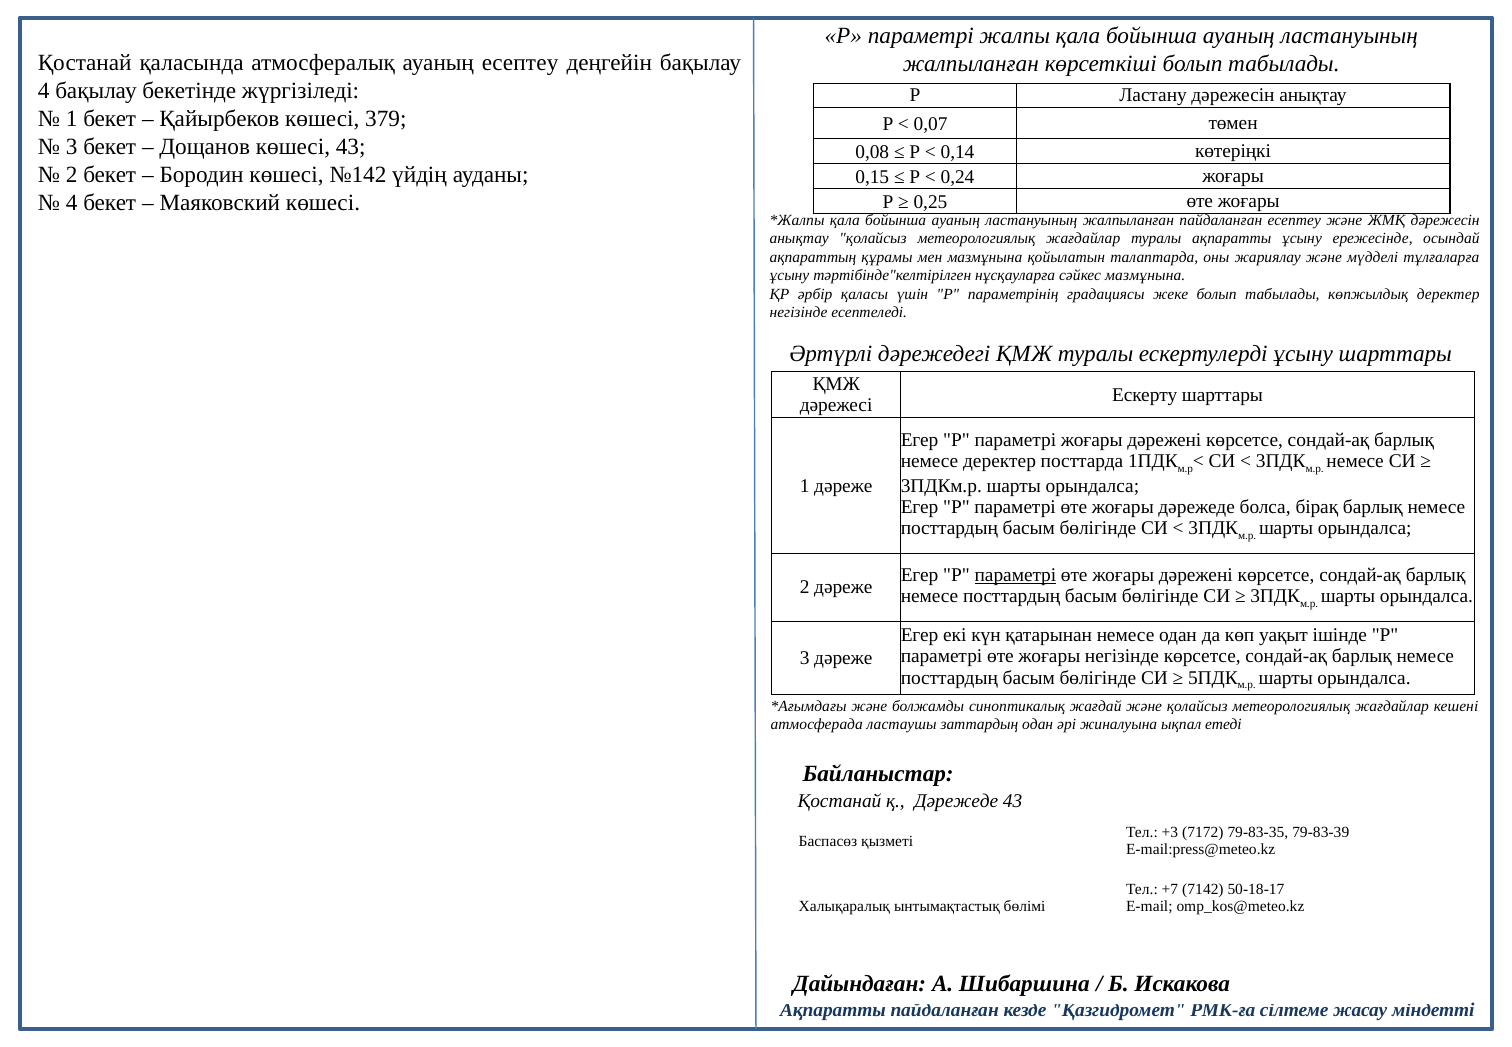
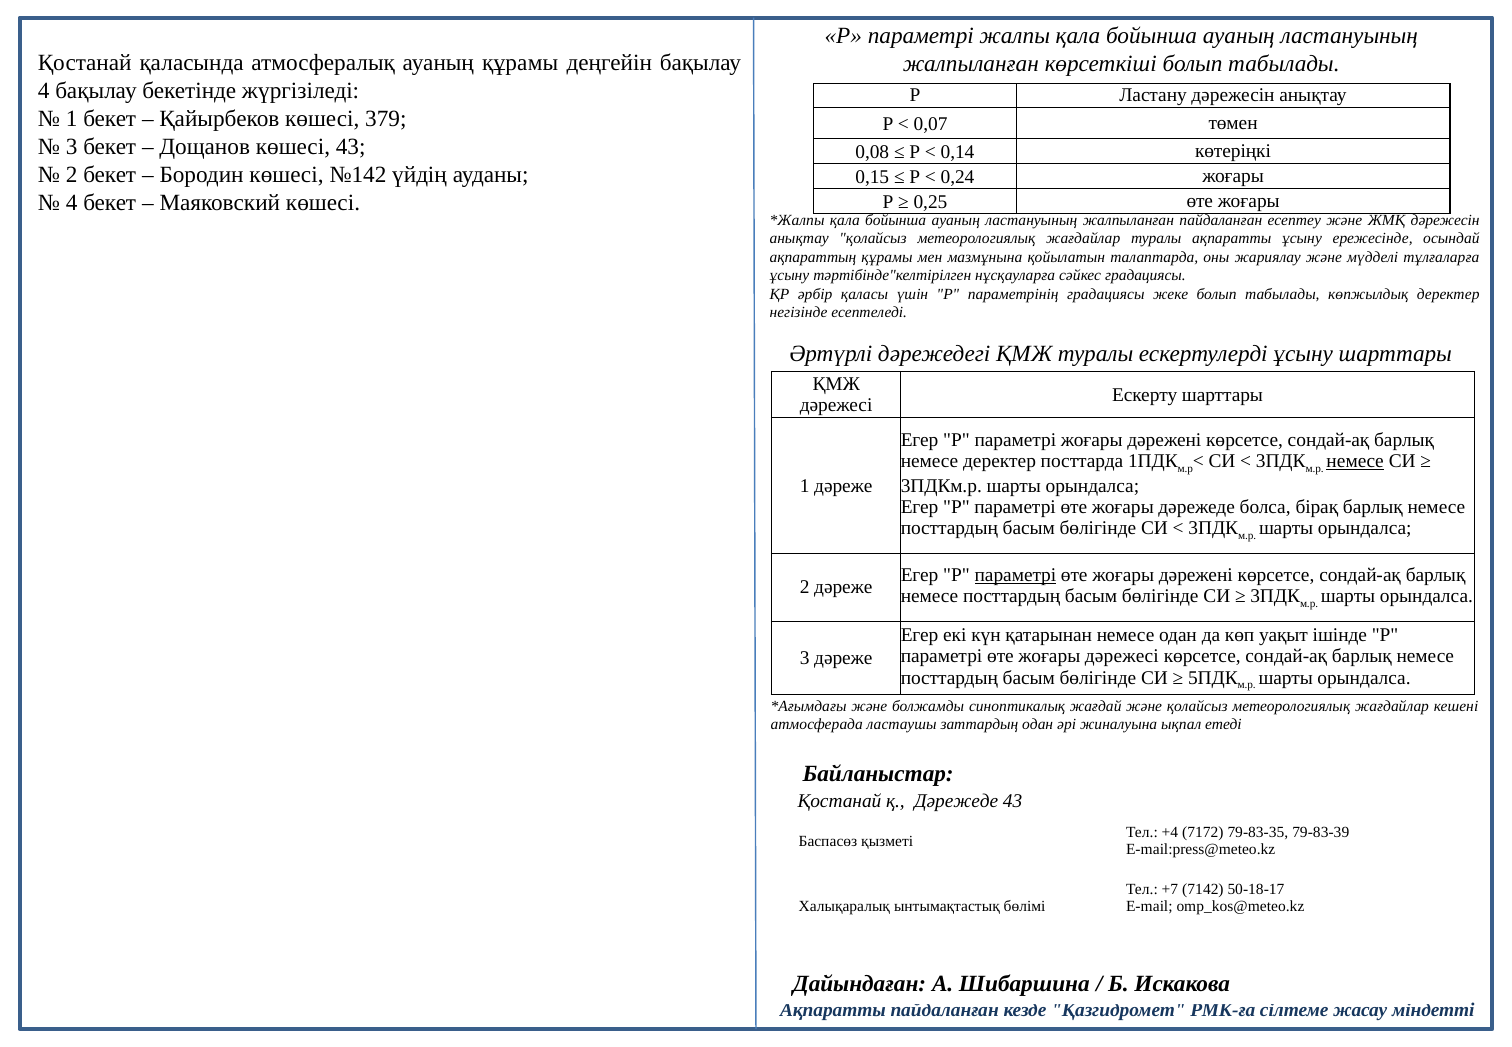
ауаның есептеу: есептеу -> құрамы
сәйкес мазмұнына: мазмұнына -> градациясы
немесе at (1355, 461) underline: none -> present
жоғары негізінде: негізінде -> дәрежесі
+3: +3 -> +4
